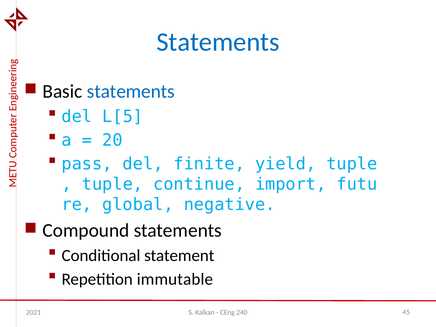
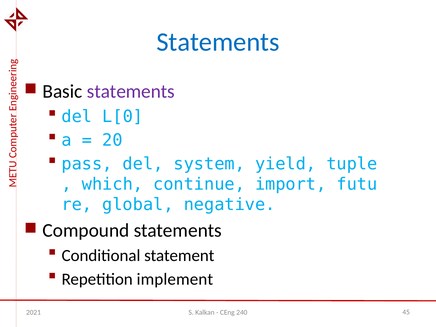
statements at (131, 91) colour: blue -> purple
L[5: L[5 -> L[0
finite: finite -> system
tuple at (112, 184): tuple -> which
immutable: immutable -> implement
